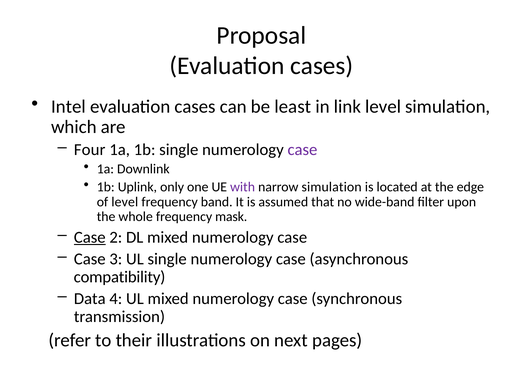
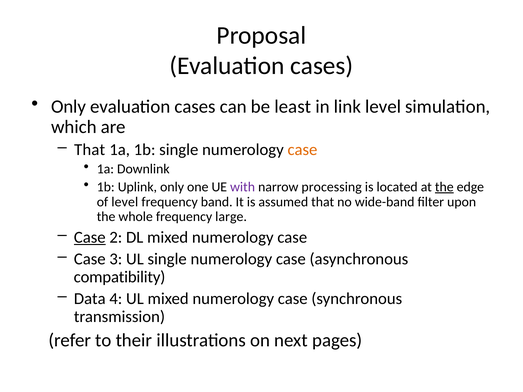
Intel at (68, 107): Intel -> Only
Four at (90, 150): Four -> That
case at (302, 150) colour: purple -> orange
narrow simulation: simulation -> processing
the at (444, 187) underline: none -> present
mask: mask -> large
